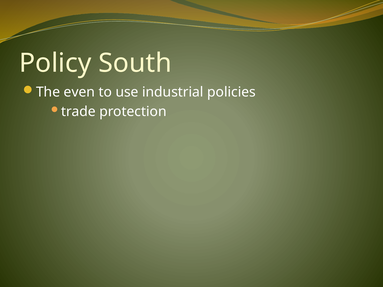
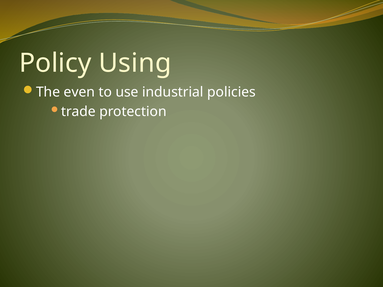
South: South -> Using
